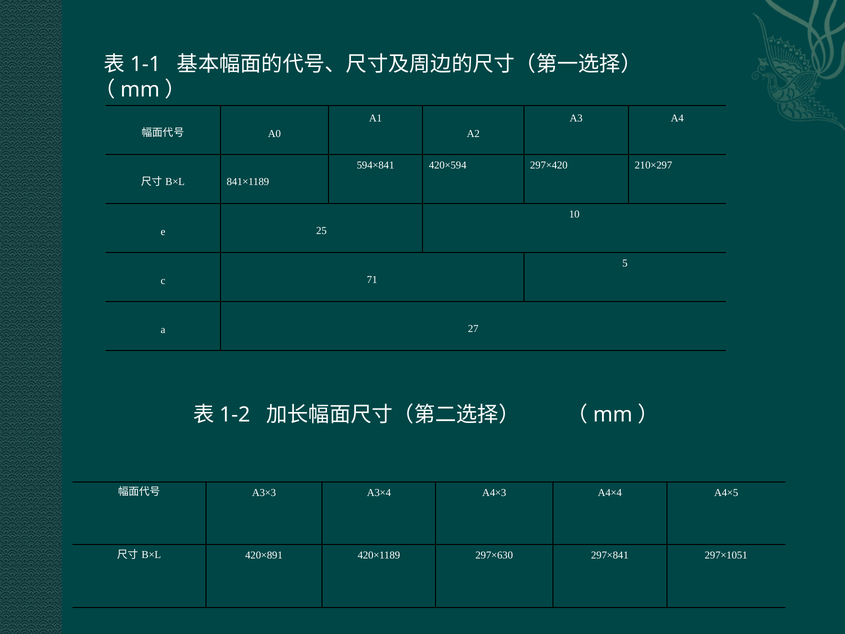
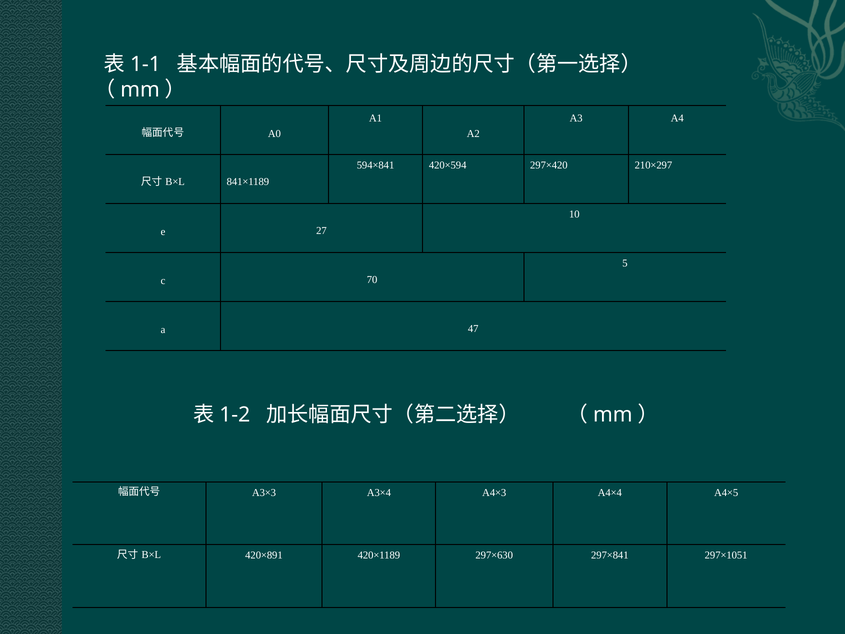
25: 25 -> 27
71: 71 -> 70
27: 27 -> 47
